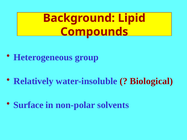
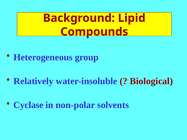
Surface: Surface -> Cyclase
